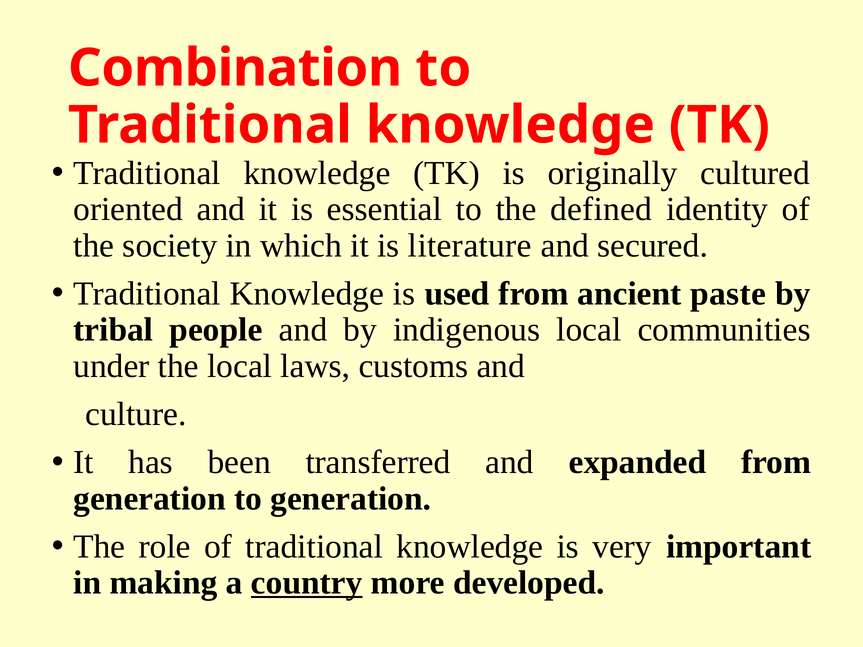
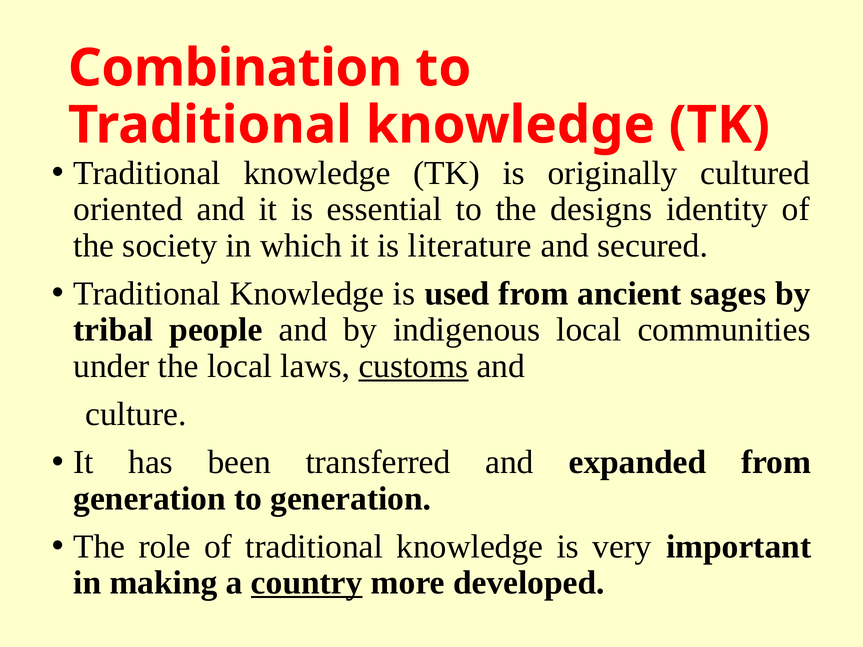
defined: defined -> designs
paste: paste -> sages
customs underline: none -> present
